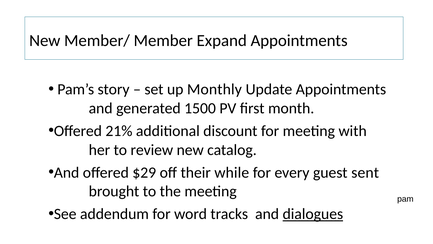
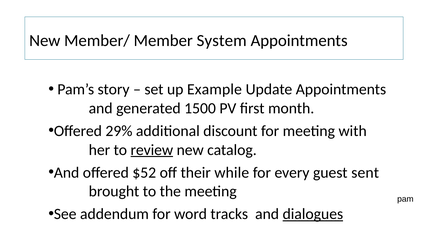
Expand: Expand -> System
Monthly: Monthly -> Example
21%: 21% -> 29%
review underline: none -> present
$29: $29 -> $52
